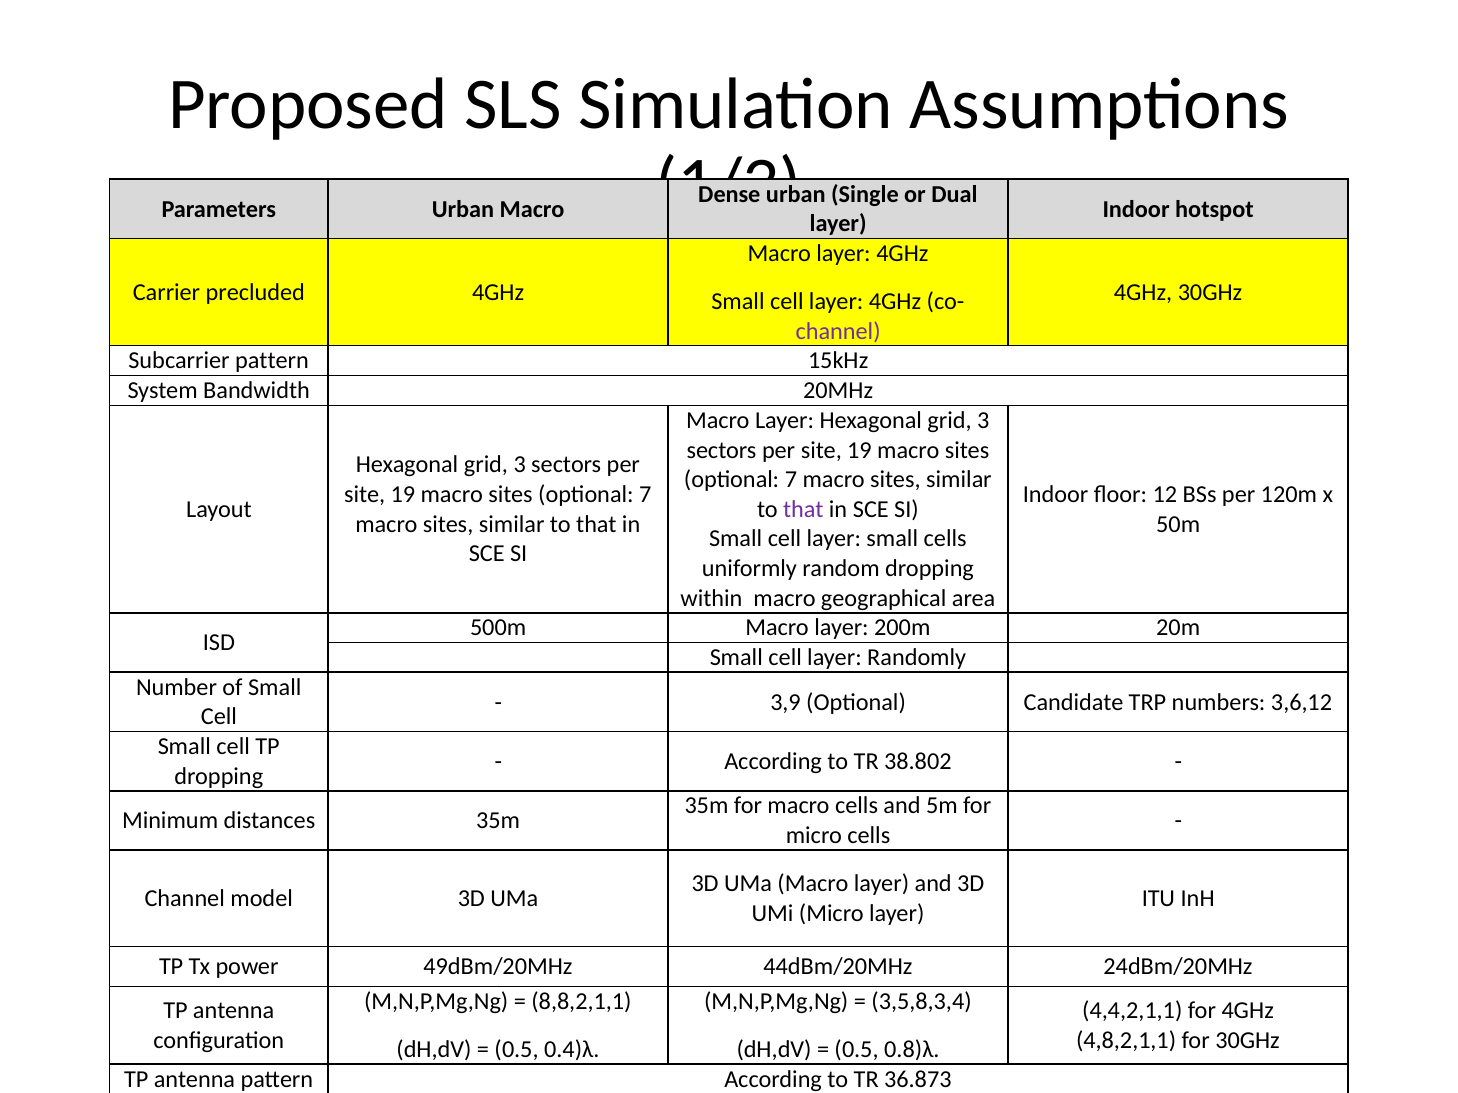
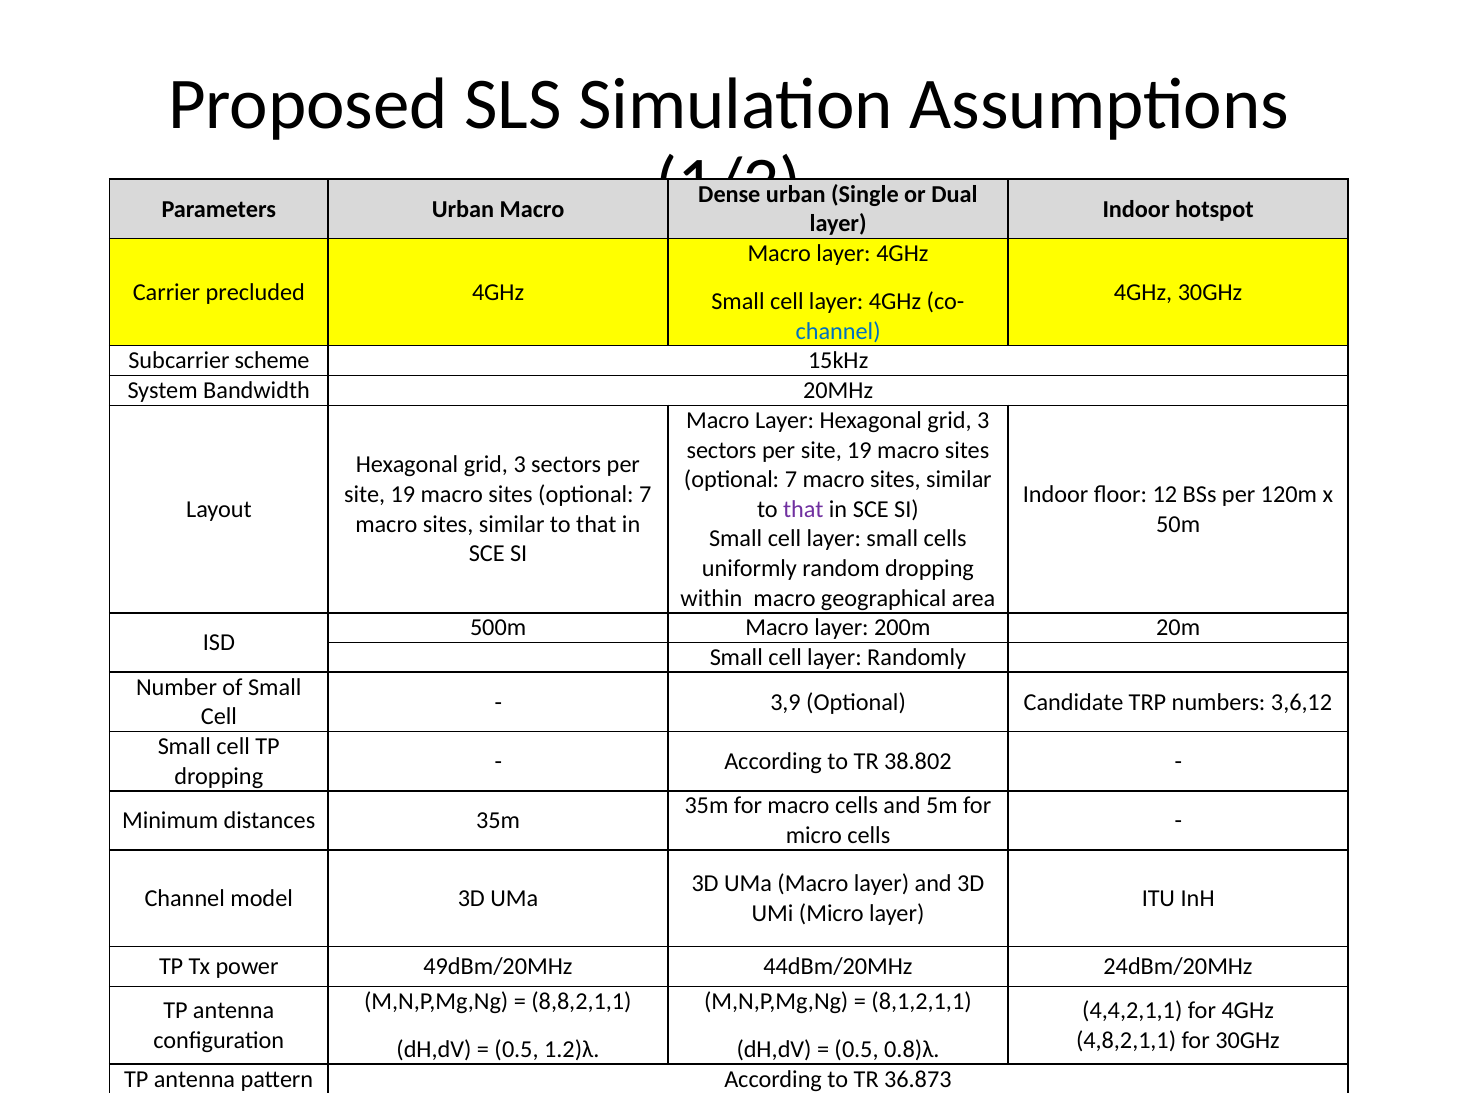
channel at (838, 331) colour: purple -> blue
Subcarrier pattern: pattern -> scheme
3,5,8,3,4: 3,5,8,3,4 -> 8,1,2,1,1
0.4)λ: 0.4)λ -> 1.2)λ
